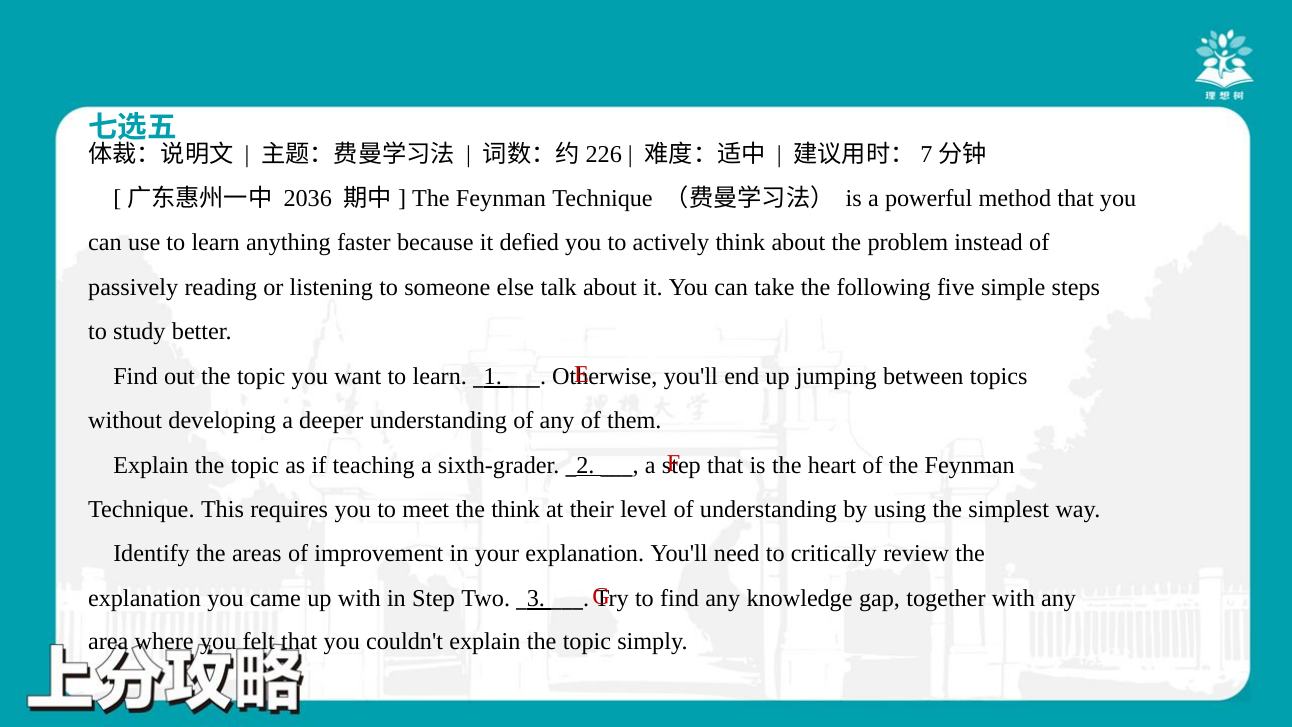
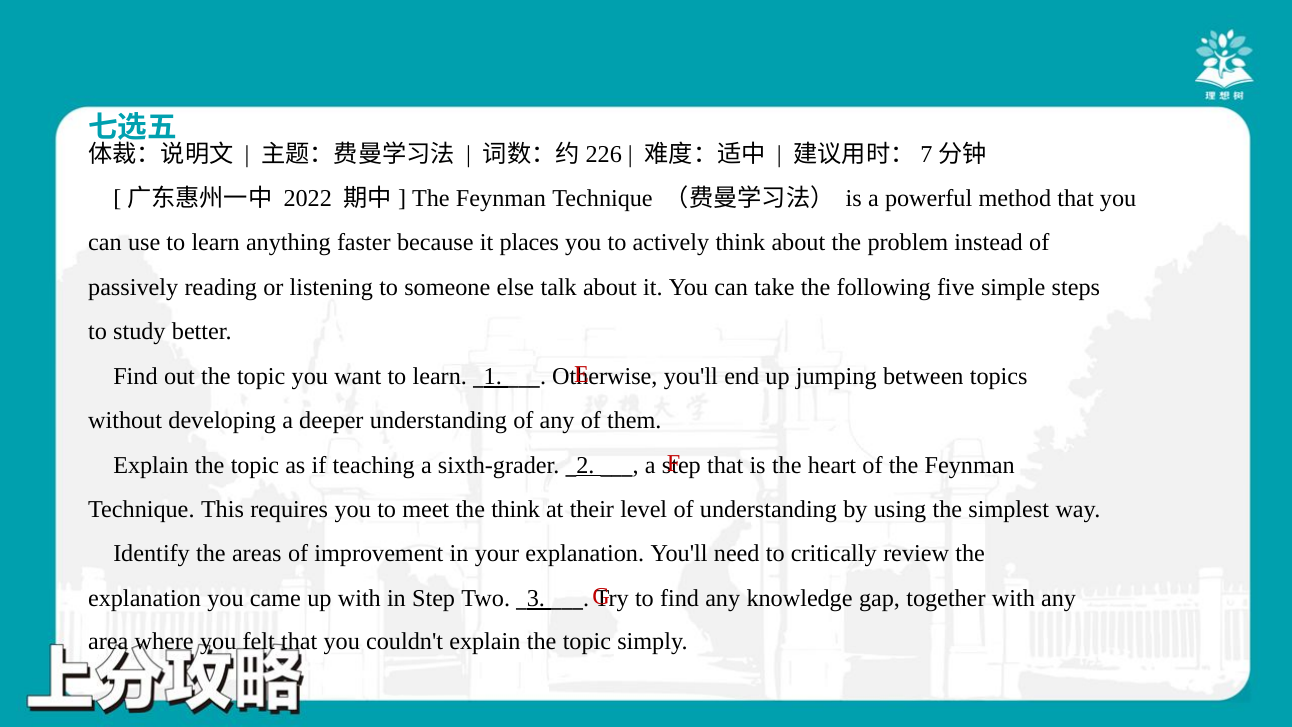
2036: 2036 -> 2022
defied: defied -> places
